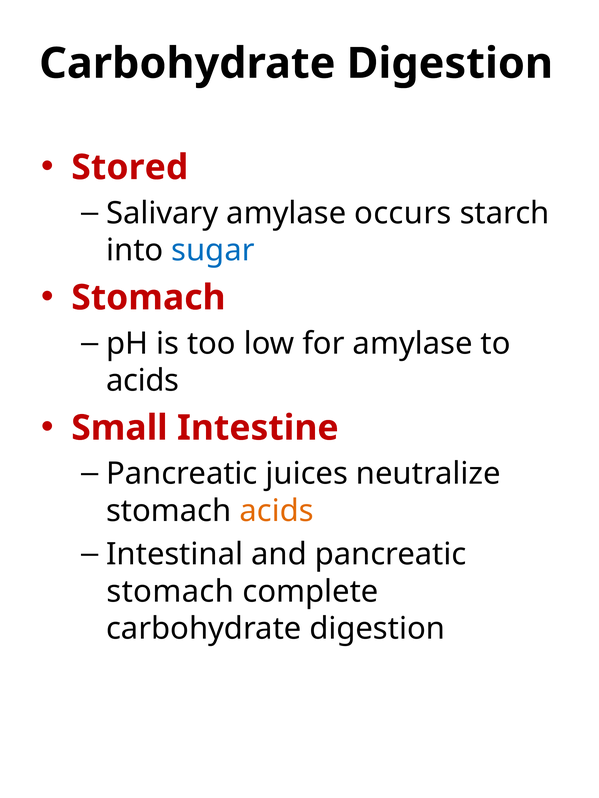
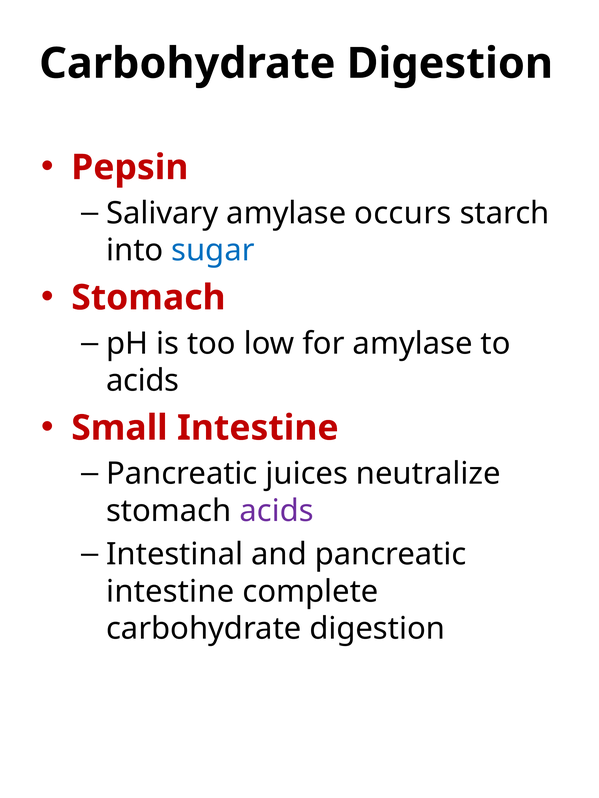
Stored: Stored -> Pepsin
acids at (277, 511) colour: orange -> purple
stomach at (170, 592): stomach -> intestine
